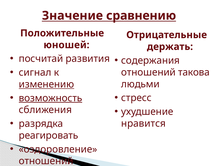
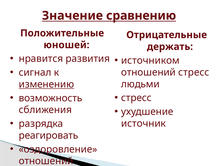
посчитай: посчитай -> нравится
содержания: содержания -> источником
отношений такова: такова -> стресс
возможность underline: present -> none
нравится: нравится -> источник
